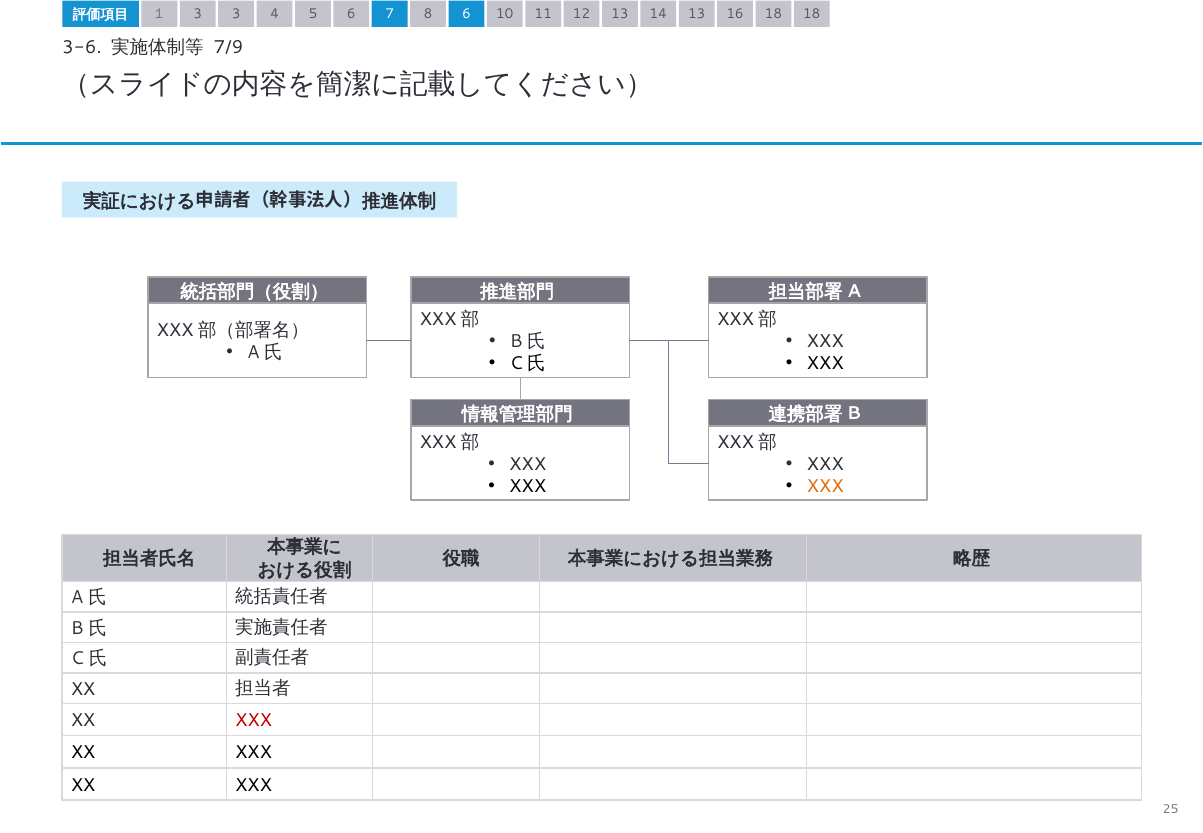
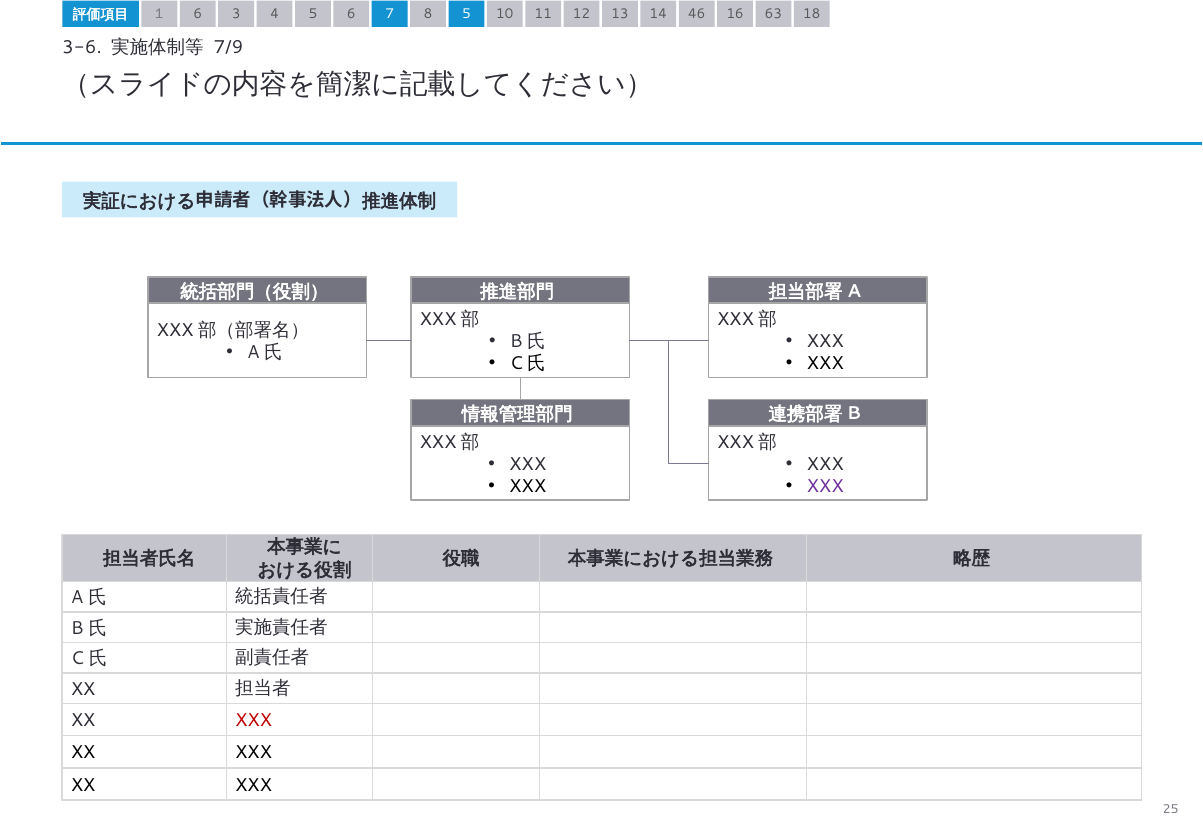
１ 3: 3 -> 6
8 6: 6 -> 5
14 13: 13 -> 46
16 18: 18 -> 63
XXX at (825, 487) colour: orange -> purple
